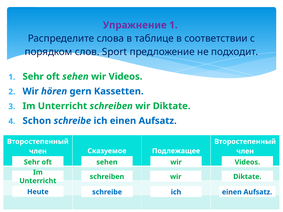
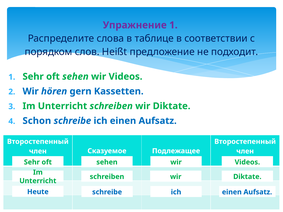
Sport: Sport -> Heißt
